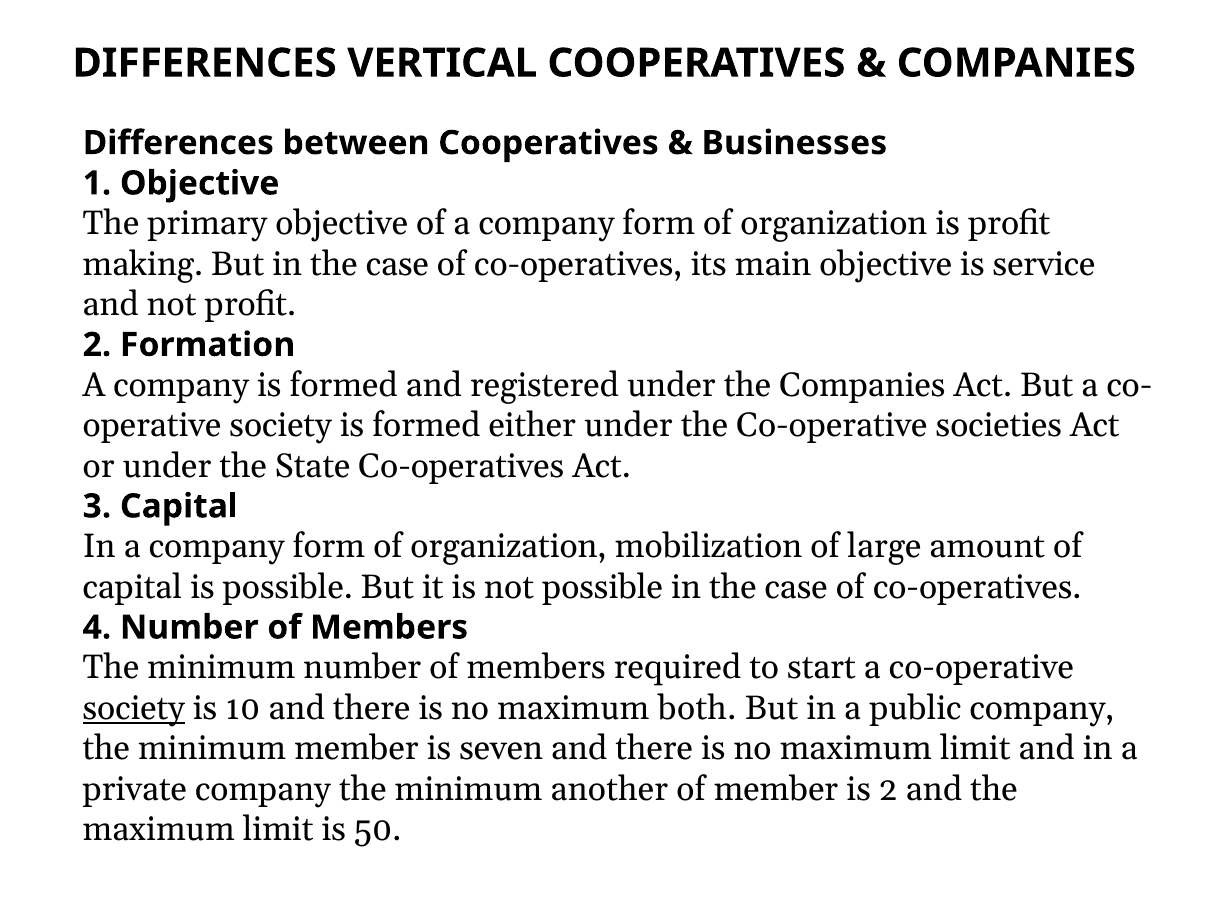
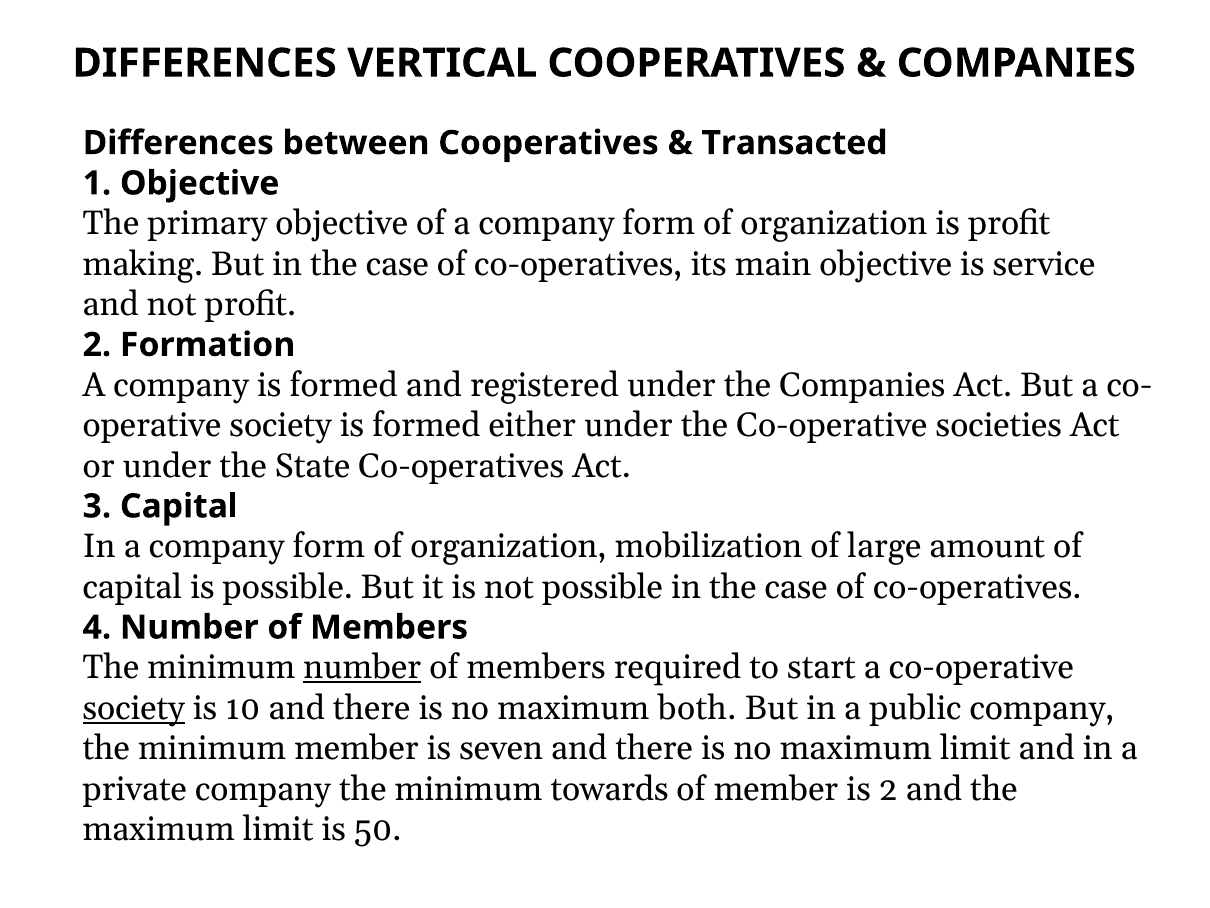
Businesses: Businesses -> Transacted
number at (362, 667) underline: none -> present
another: another -> towards
